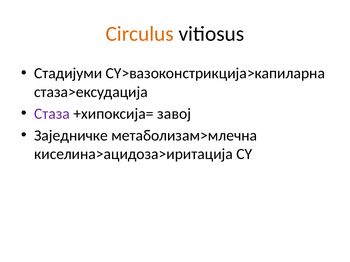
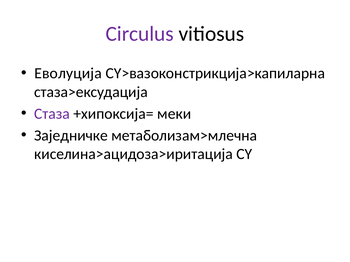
Circulus colour: orange -> purple
Стадијуми: Стадијуми -> Еволуција
завој: завој -> меки
